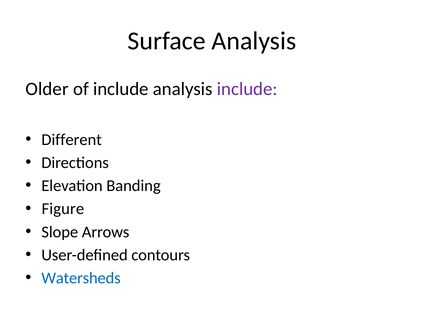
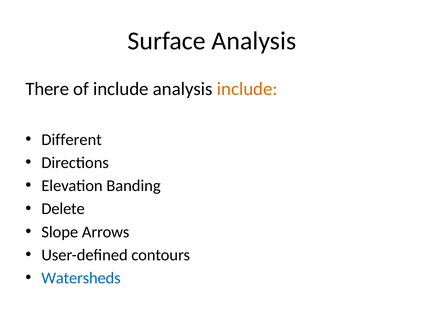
Older: Older -> There
include at (247, 89) colour: purple -> orange
Figure: Figure -> Delete
